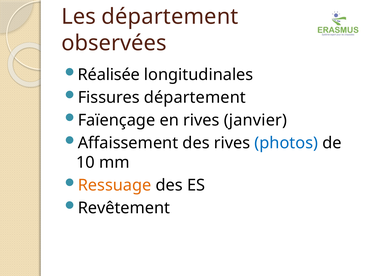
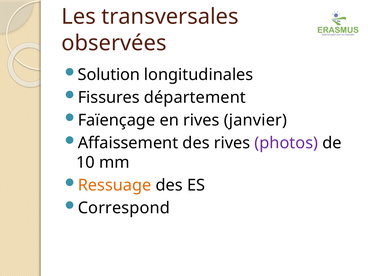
Les département: département -> transversales
Réalisée: Réalisée -> Solution
photos colour: blue -> purple
Revêtement: Revêtement -> Correspond
